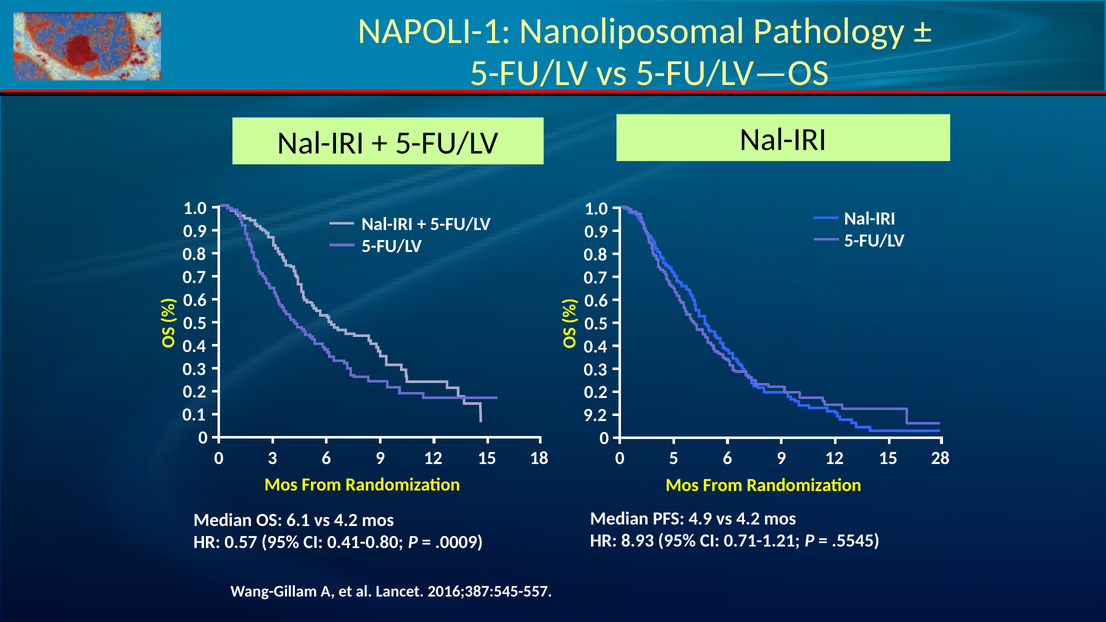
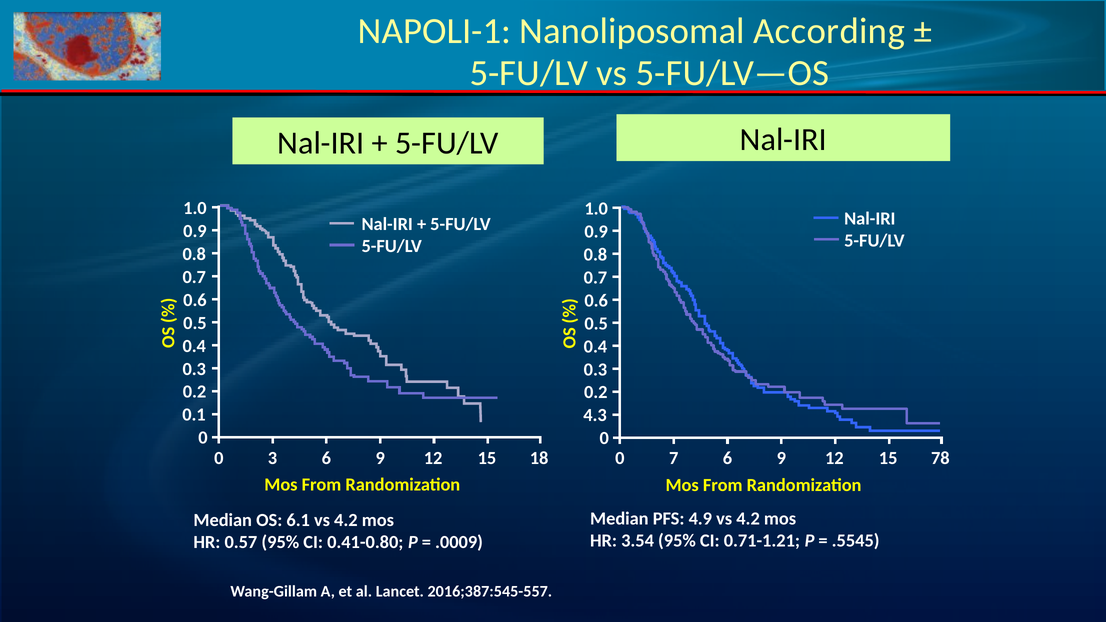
Pathology: Pathology -> According
9.2: 9.2 -> 4.3
5: 5 -> 7
28: 28 -> 78
8.93: 8.93 -> 3.54
